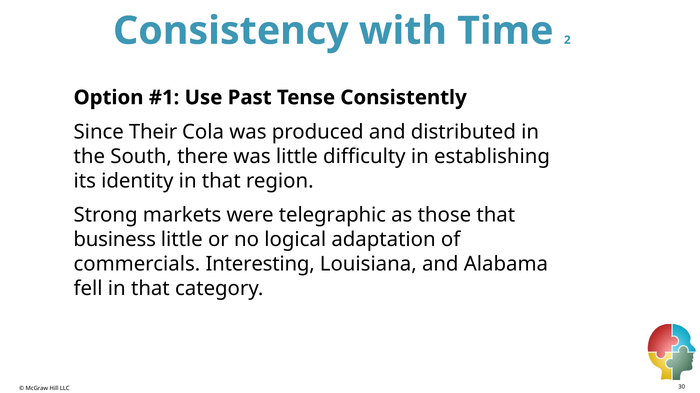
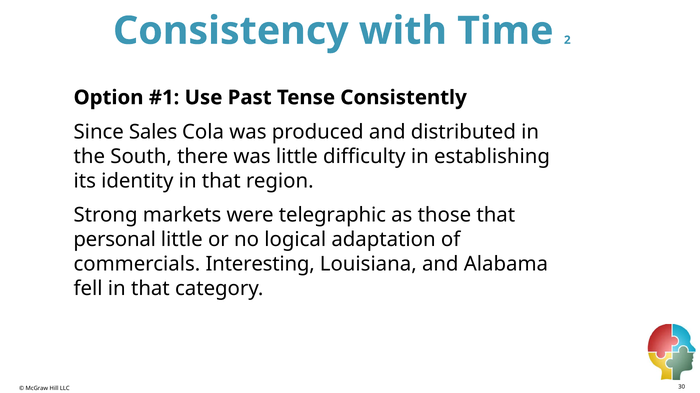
Their: Their -> Sales
business: business -> personal
